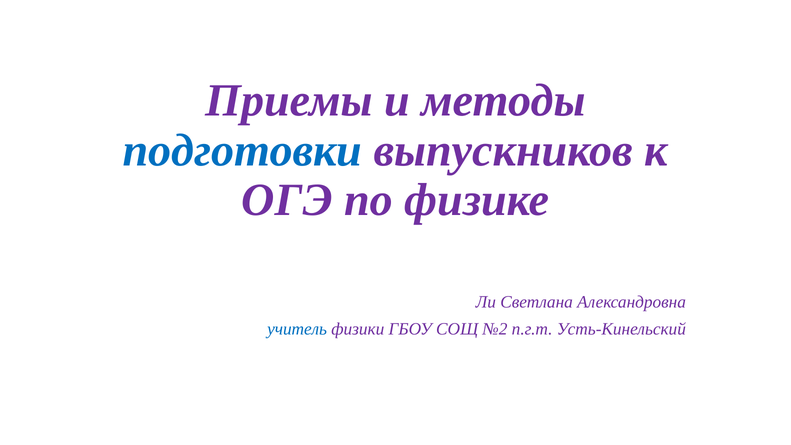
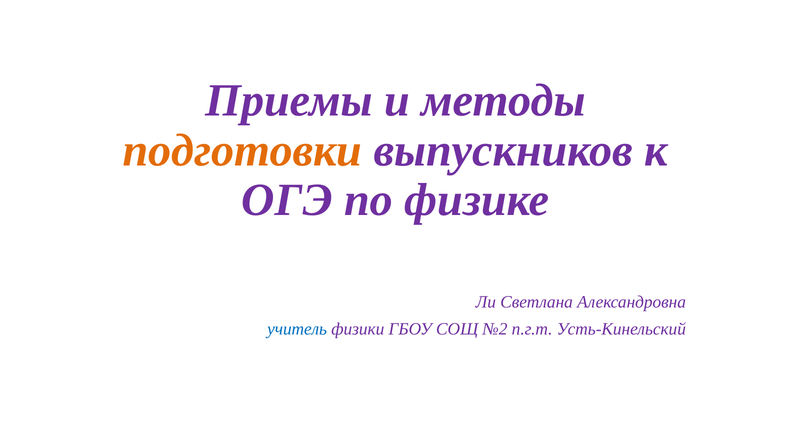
подготовки colour: blue -> orange
